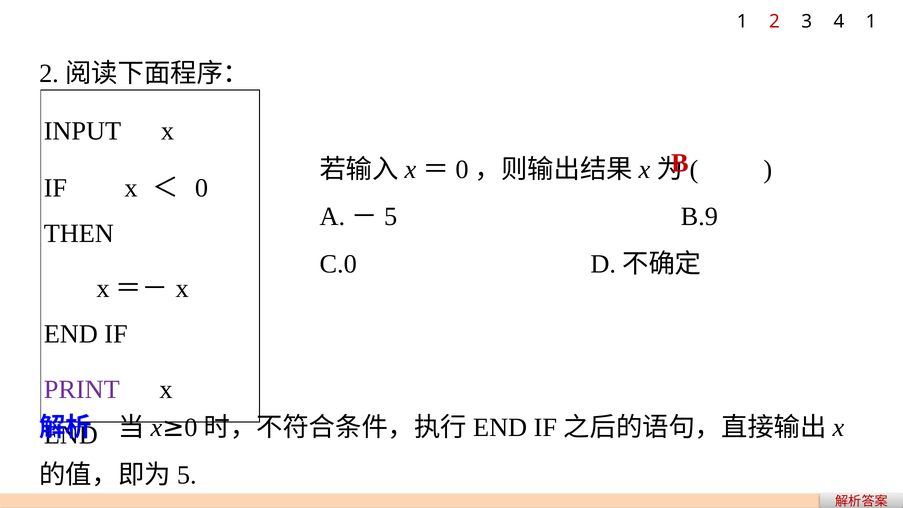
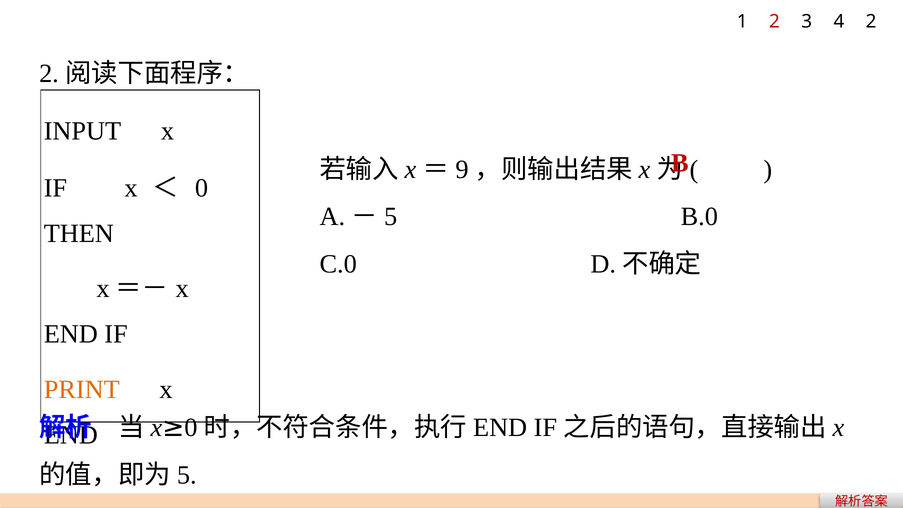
4 1: 1 -> 2
0 at (462, 169): 0 -> 9
B.9: B.9 -> B.0
PRINT colour: purple -> orange
